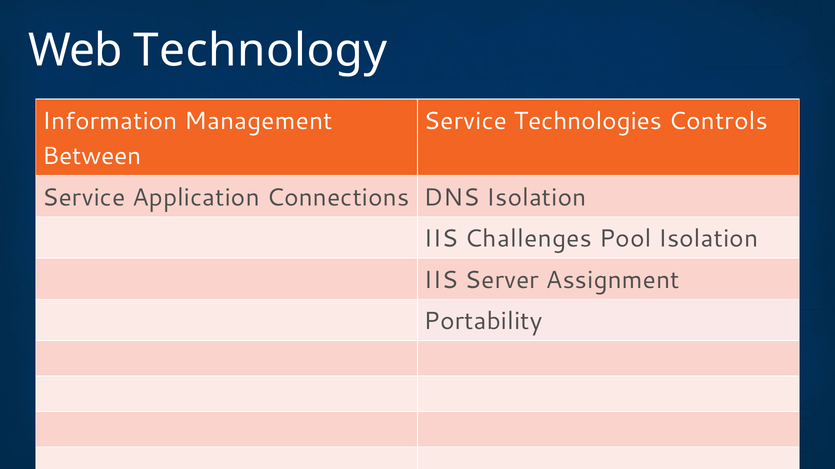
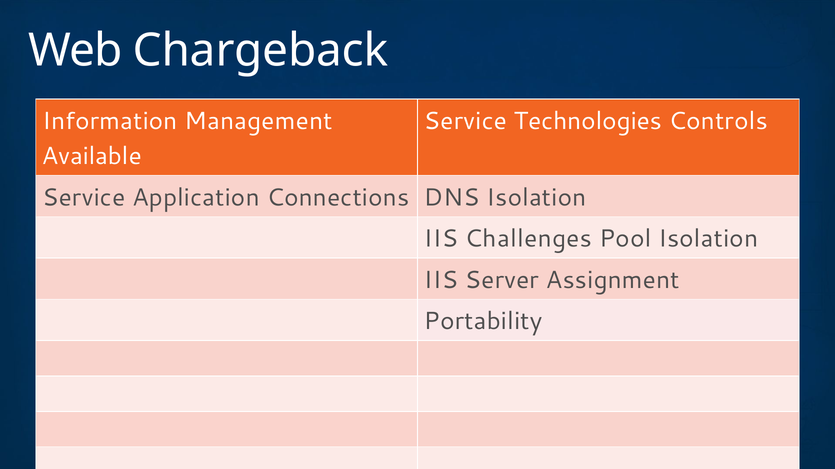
Technology: Technology -> Chargeback
Between: Between -> Available
